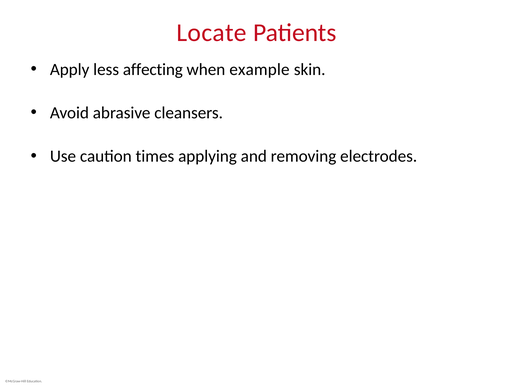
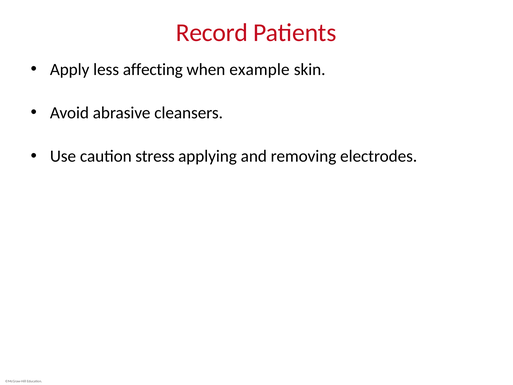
Locate: Locate -> Record
times: times -> stress
